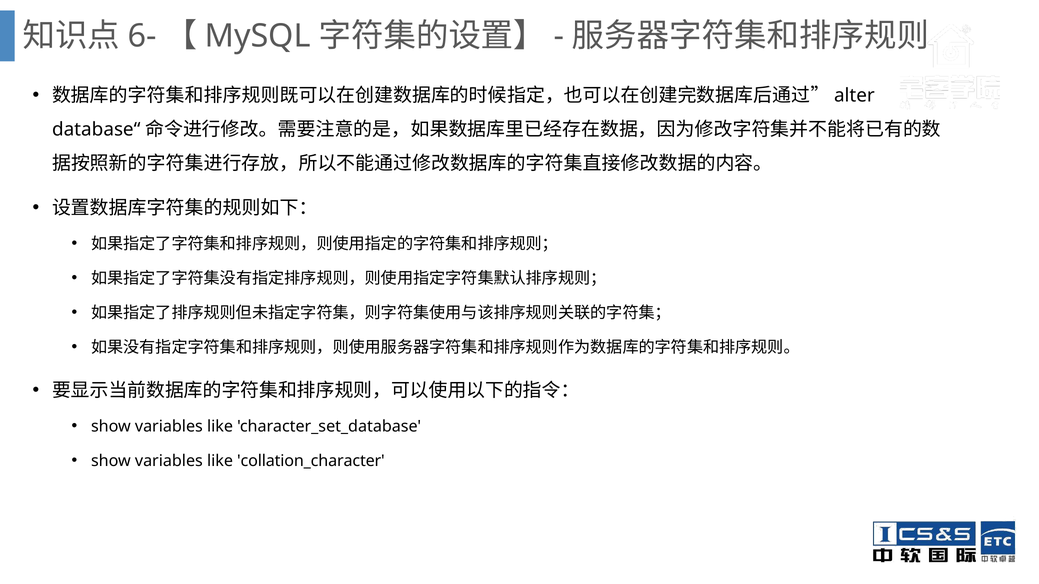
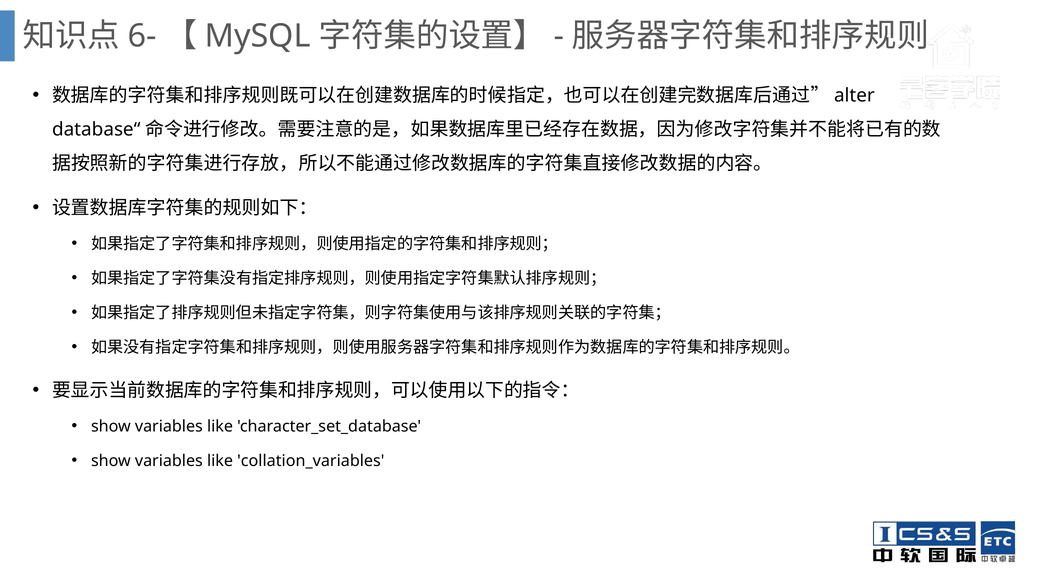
collation_character: collation_character -> collation_variables
